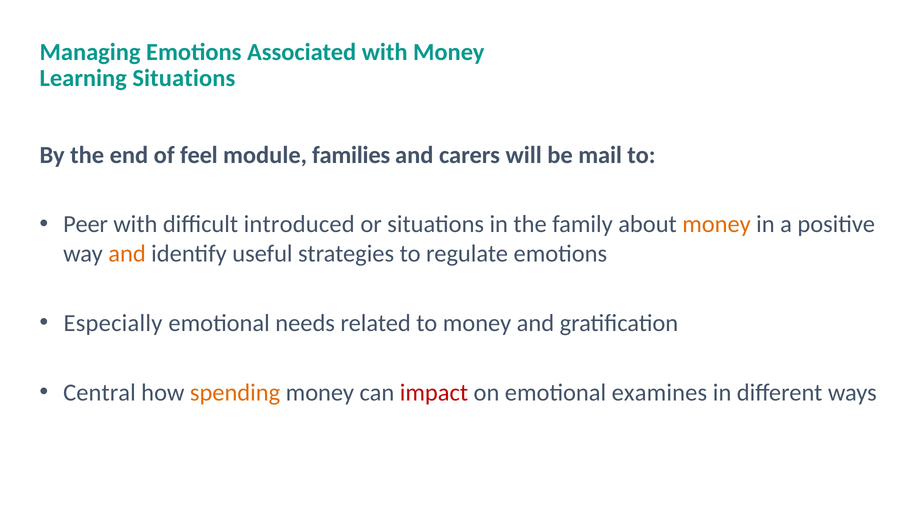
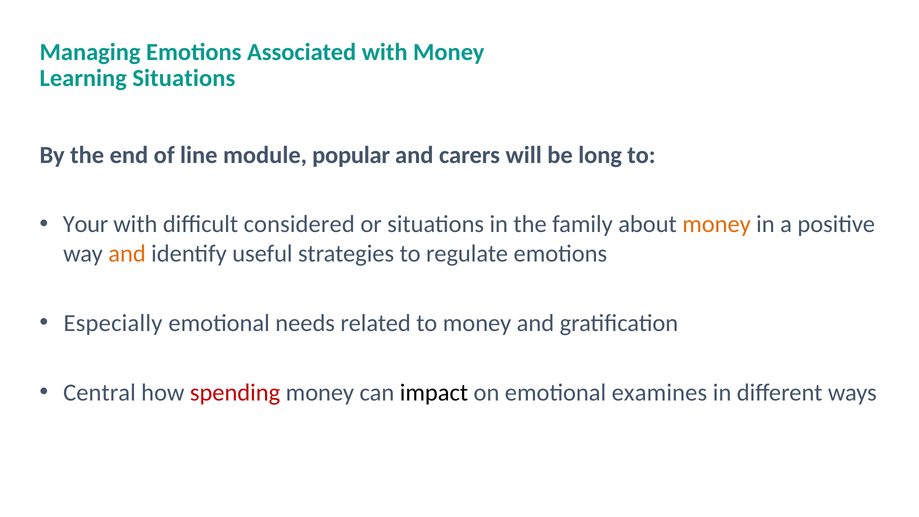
feel: feel -> line
families: families -> popular
mail: mail -> long
Peer: Peer -> Your
introduced: introduced -> considered
spending colour: orange -> red
impact colour: red -> black
